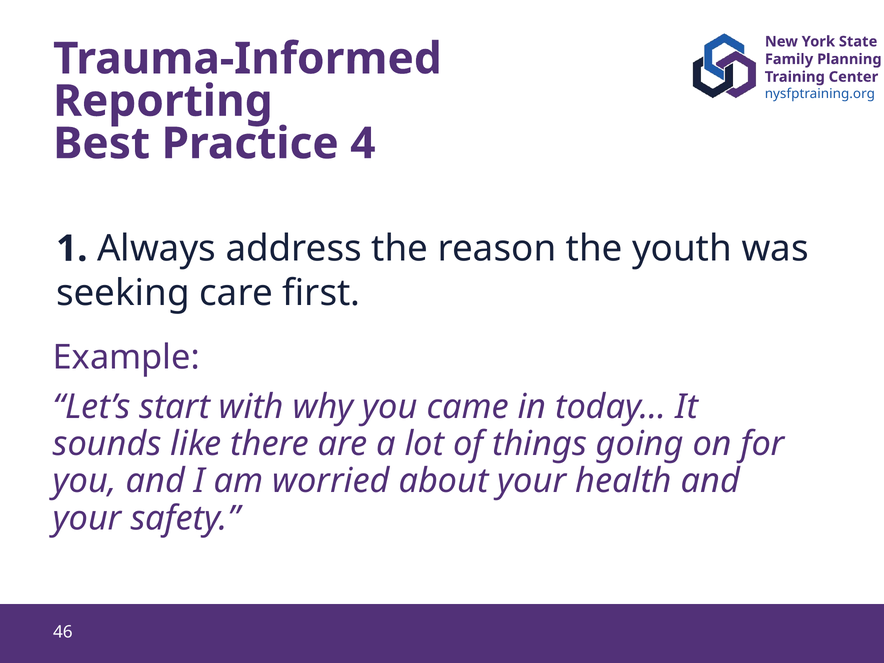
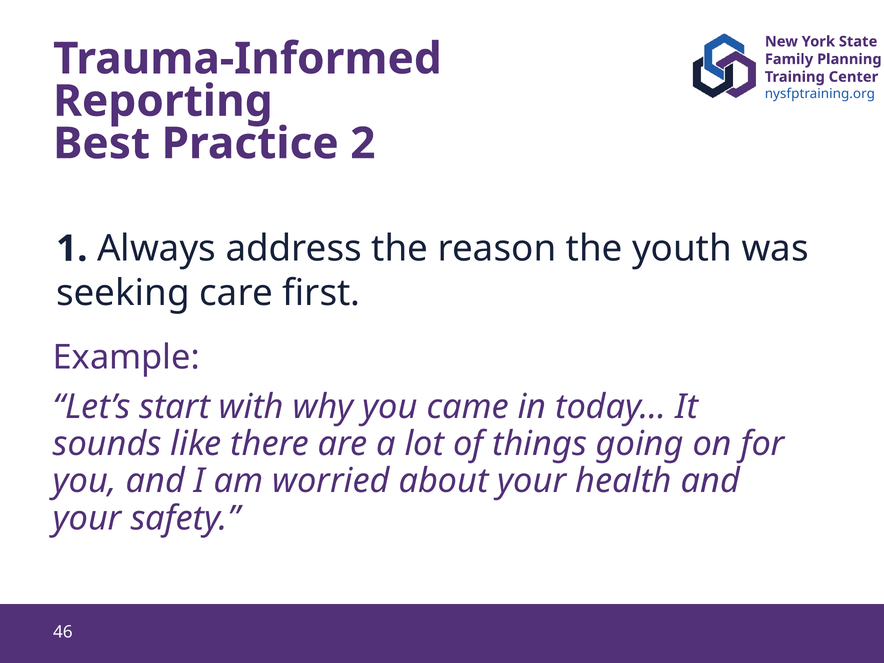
4: 4 -> 2
